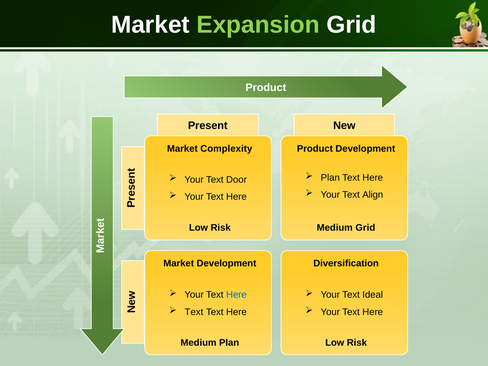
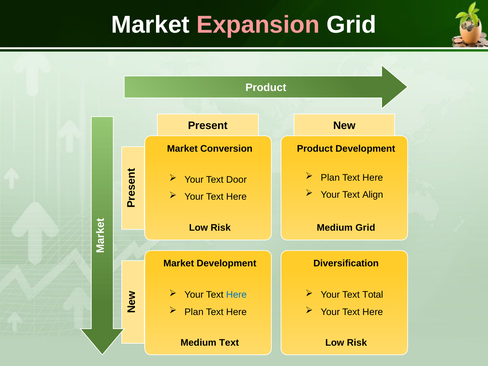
Expansion colour: light green -> pink
Complexity: Complexity -> Conversion
Ideal: Ideal -> Total
Text at (194, 312): Text -> Plan
Medium Plan: Plan -> Text
